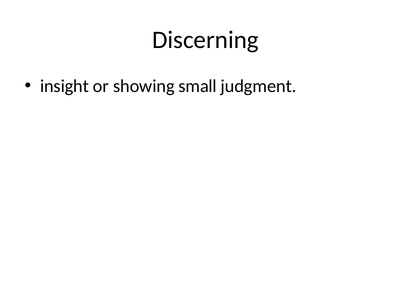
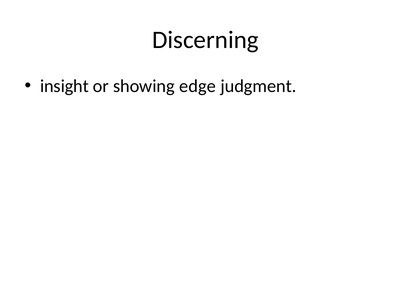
small: small -> edge
